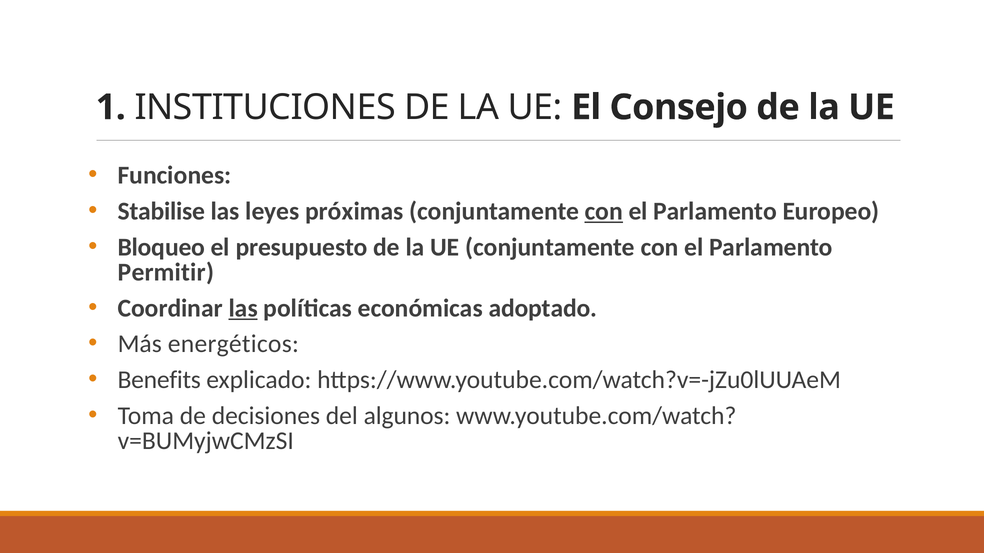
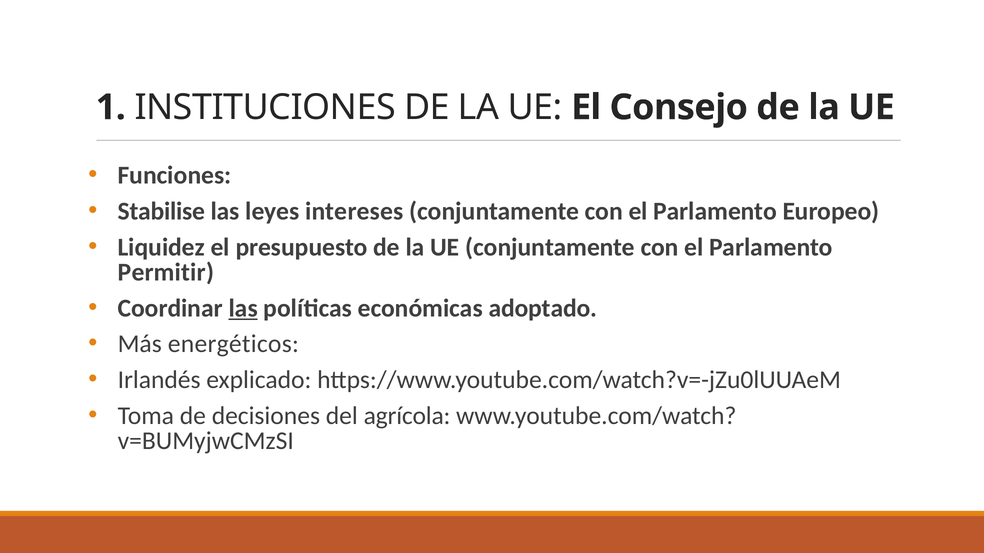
próximas: próximas -> intereses
con at (604, 212) underline: present -> none
Bloqueo: Bloqueo -> Liquidez
Benefits: Benefits -> Irlandés
algunos: algunos -> agrícola
